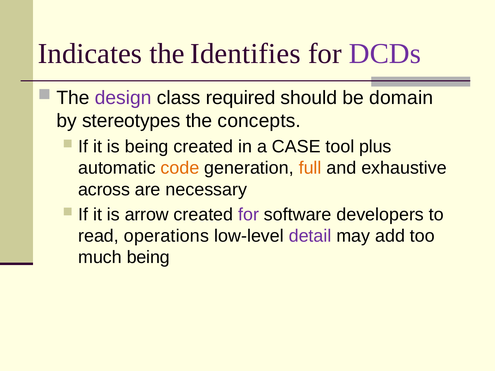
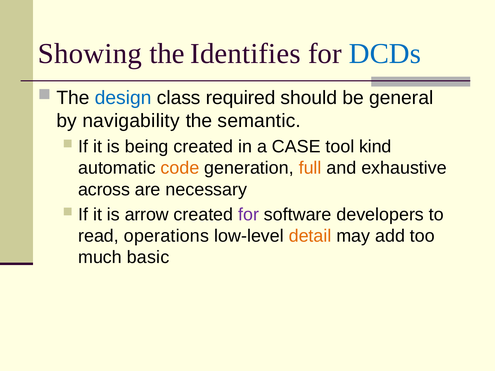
Indicates: Indicates -> Showing
DCDs colour: purple -> blue
design colour: purple -> blue
domain: domain -> general
stereotypes: stereotypes -> navigability
concepts: concepts -> semantic
plus: plus -> kind
detail colour: purple -> orange
much being: being -> basic
